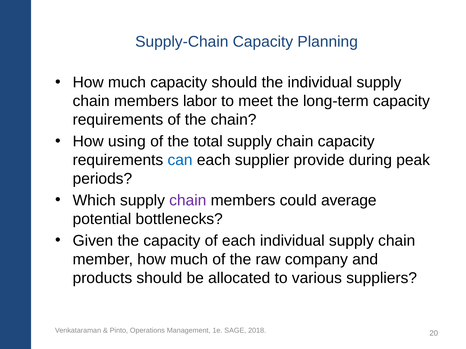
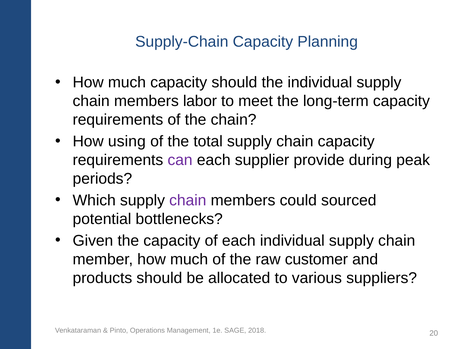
can colour: blue -> purple
average: average -> sourced
company: company -> customer
